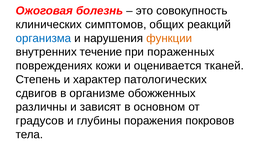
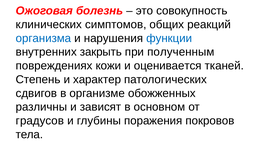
функции colour: orange -> blue
течение: течение -> закрыть
пораженных: пораженных -> полученным
